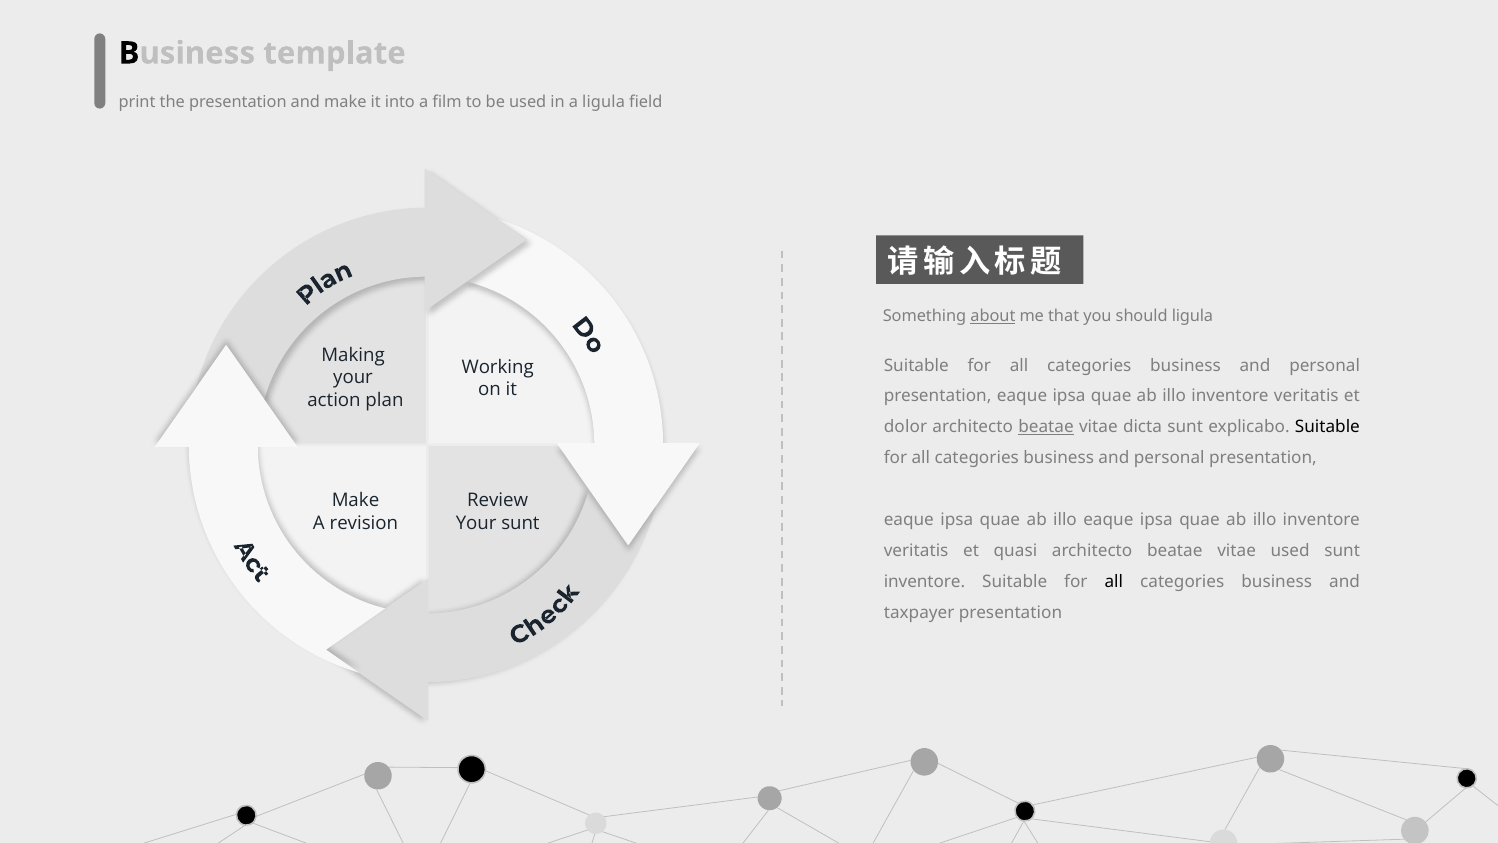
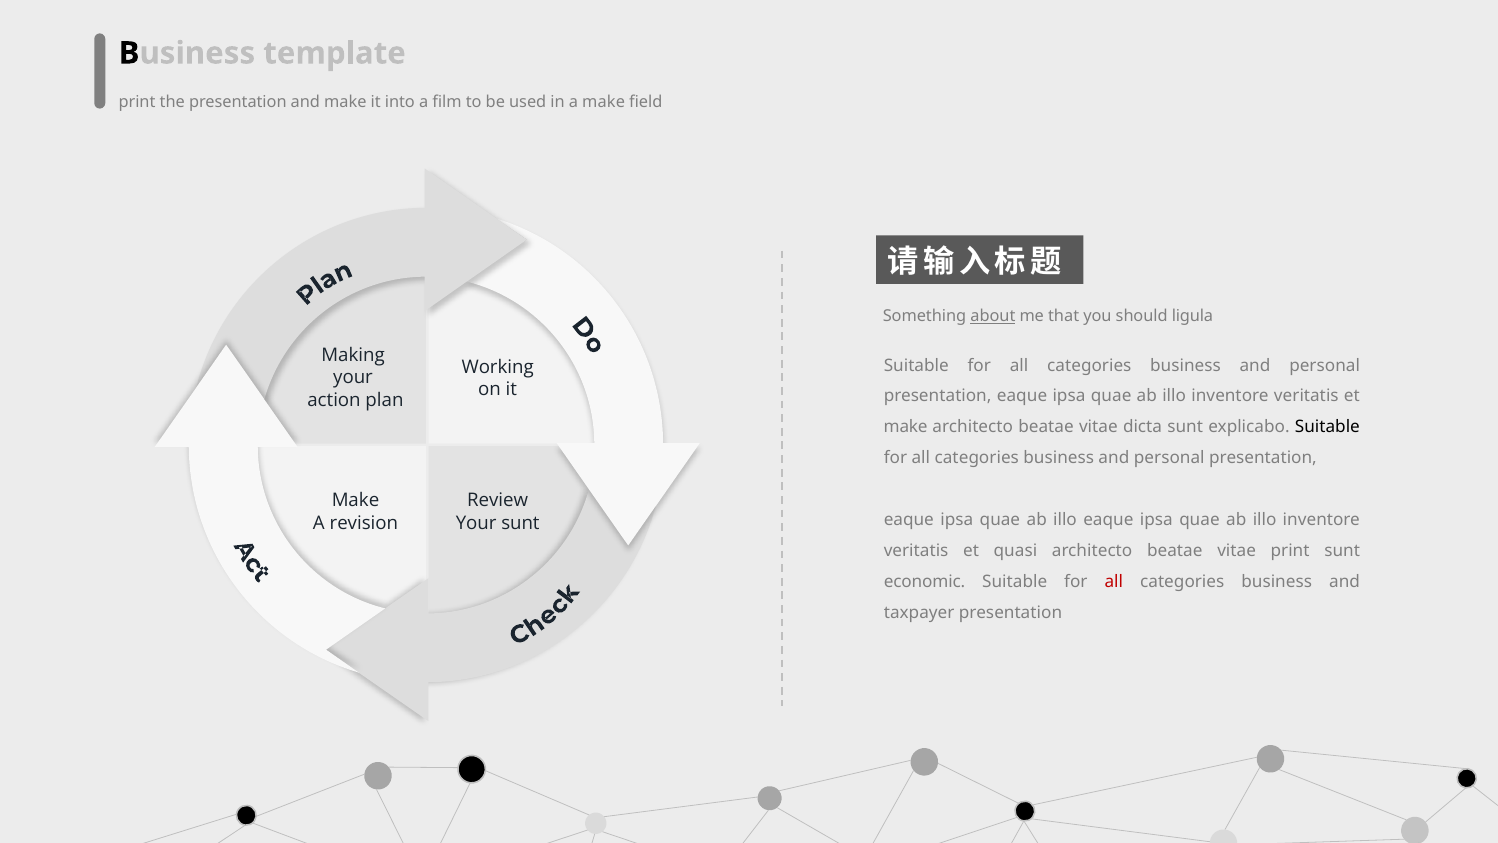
a ligula: ligula -> make
dolor at (905, 427): dolor -> make
beatae at (1046, 427) underline: present -> none
vitae used: used -> print
inventore at (924, 582): inventore -> economic
all at (1114, 582) colour: black -> red
